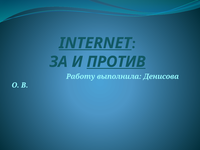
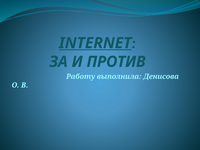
ПРОТИВ underline: present -> none
